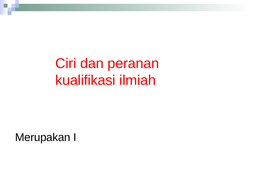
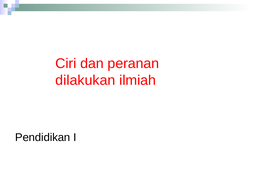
kualifikasi: kualifikasi -> dilakukan
Merupakan: Merupakan -> Pendidikan
